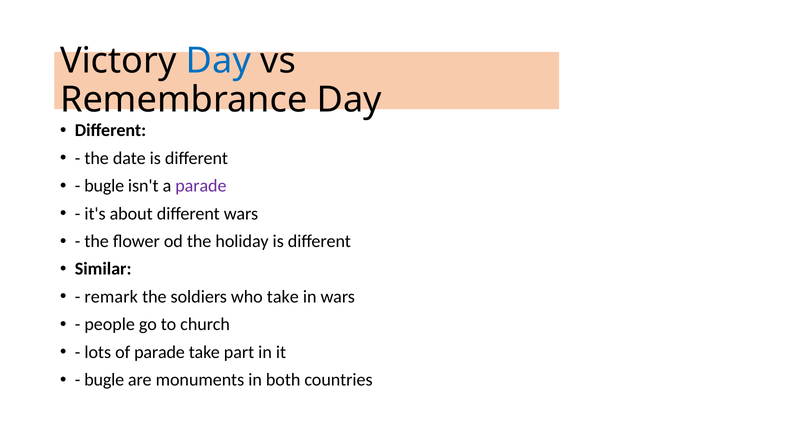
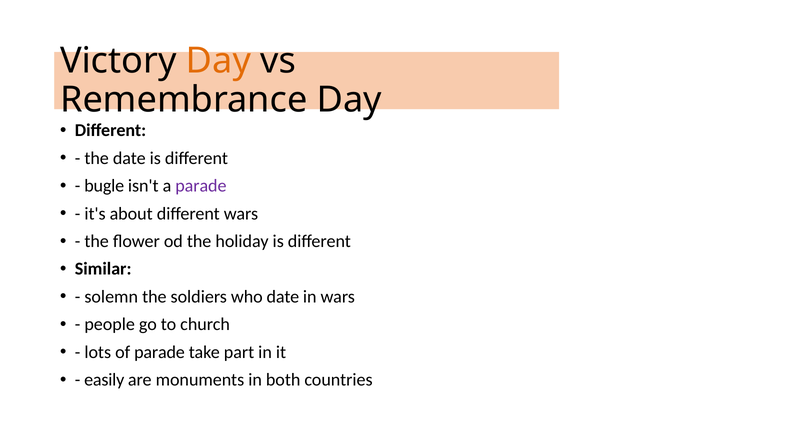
Day at (218, 61) colour: blue -> orange
remark: remark -> solemn
who take: take -> date
bugle at (104, 380): bugle -> easily
